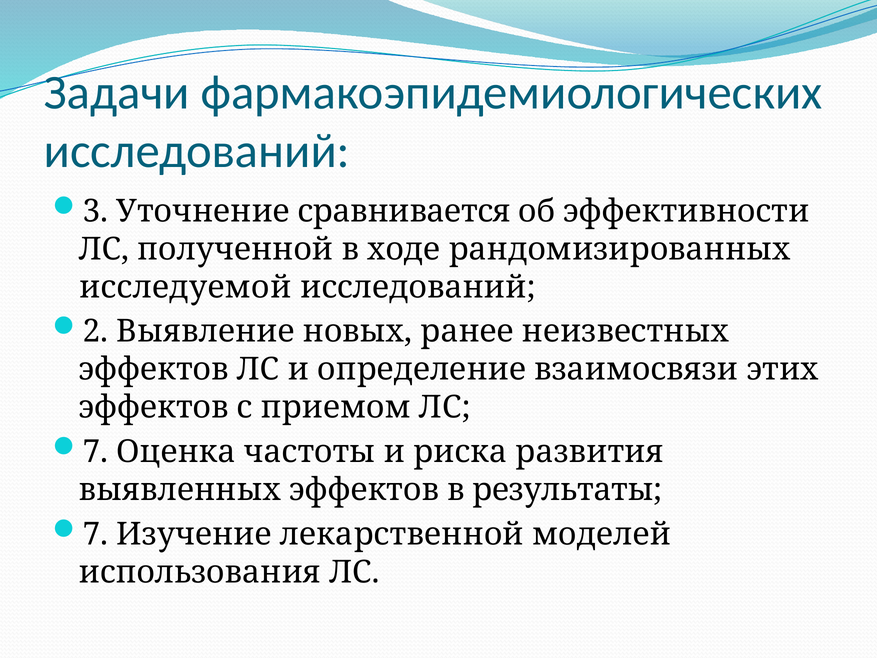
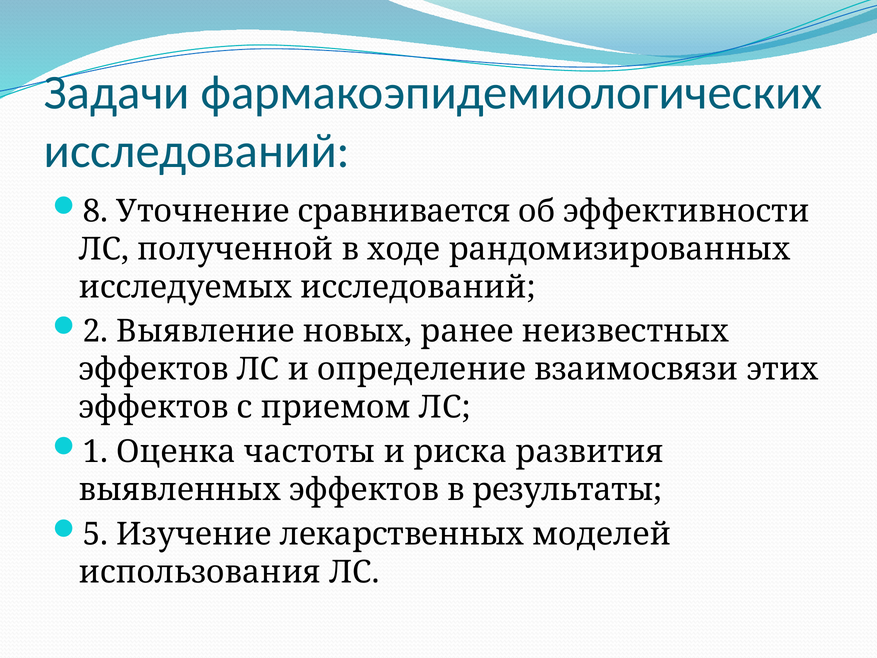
3: 3 -> 8
исследуемой: исследуемой -> исследуемых
7 at (95, 452): 7 -> 1
7 at (95, 534): 7 -> 5
лекарственной: лекарственной -> лекарственных
